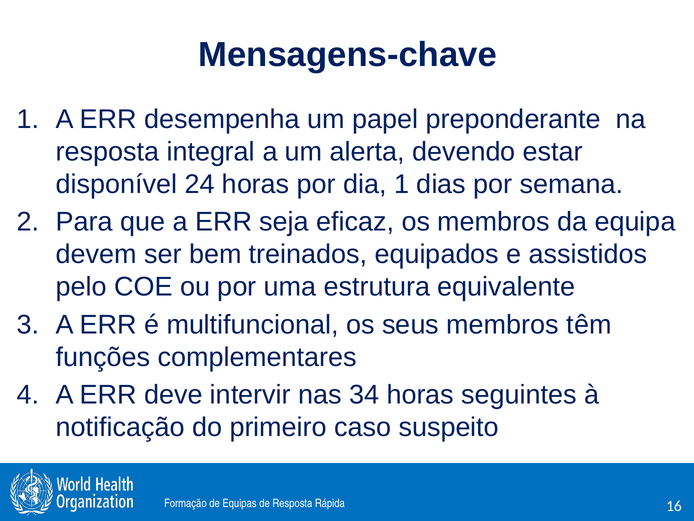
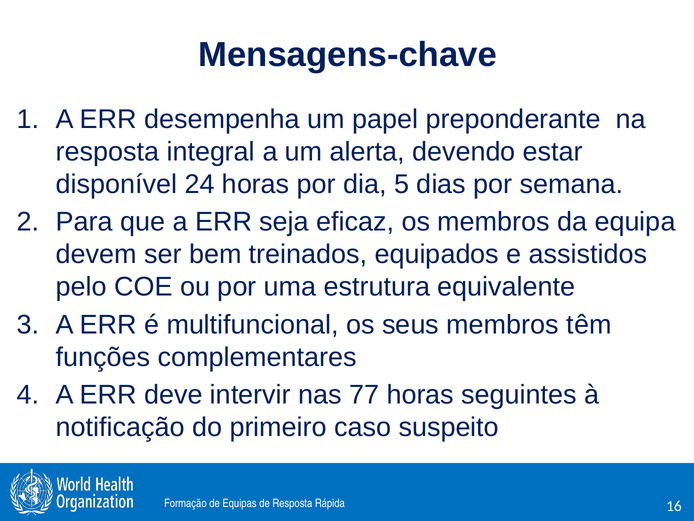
dia 1: 1 -> 5
34: 34 -> 77
